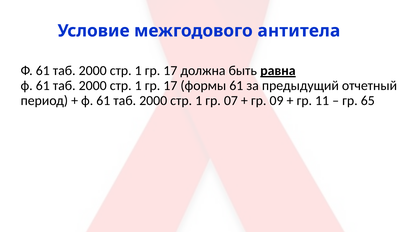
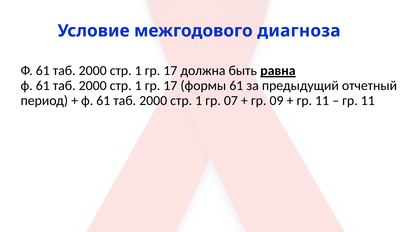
антитела: антитела -> диагноза
65 at (368, 101): 65 -> 11
